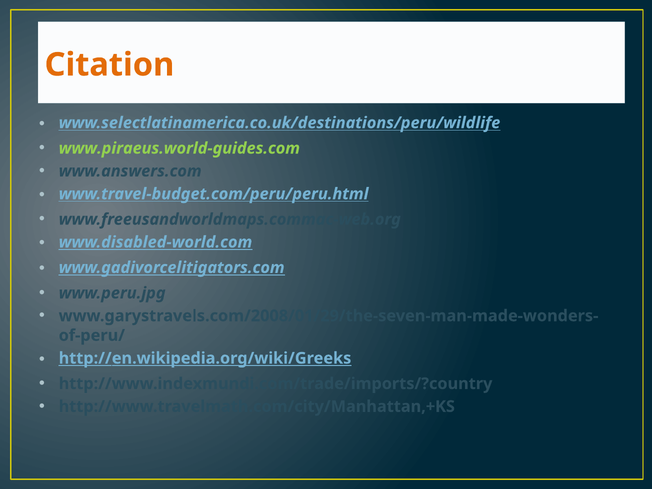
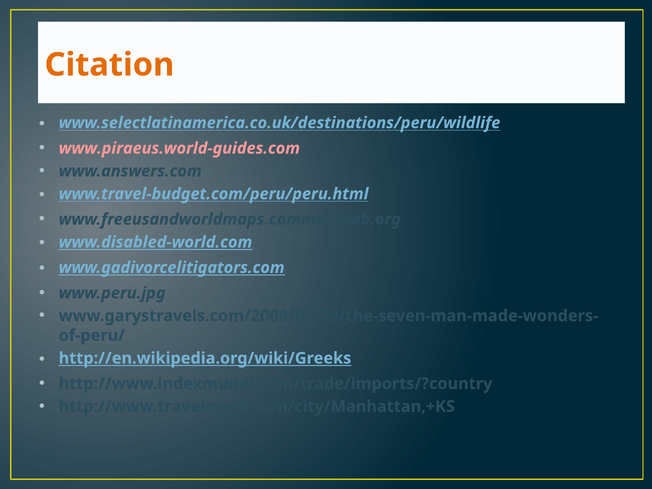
www.piraeus.world-guides.com colour: light green -> pink
